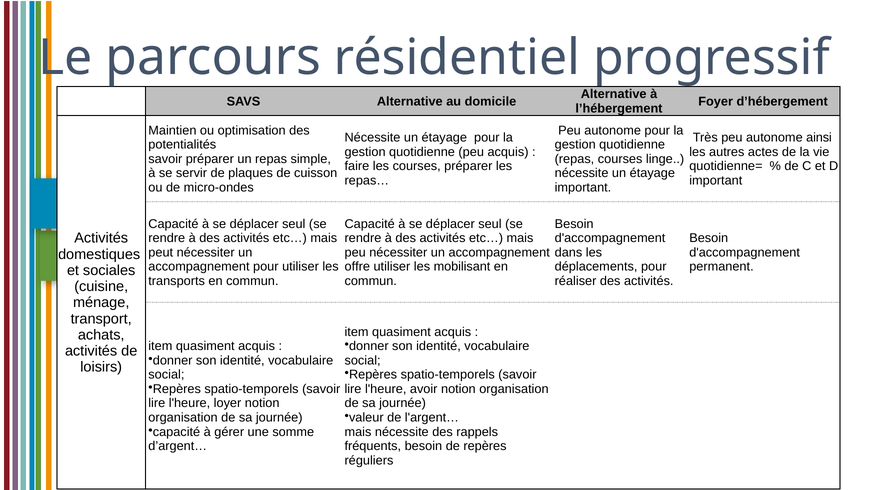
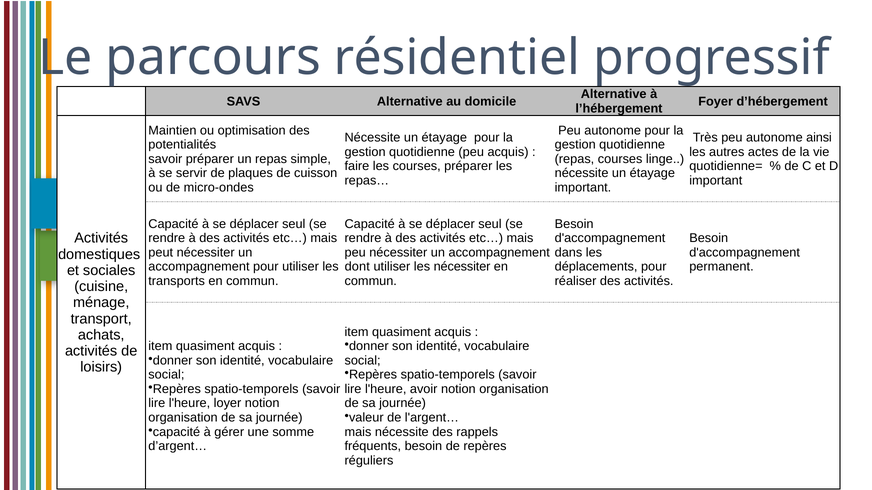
offre: offre -> dont
les mobilisant: mobilisant -> nécessiter
